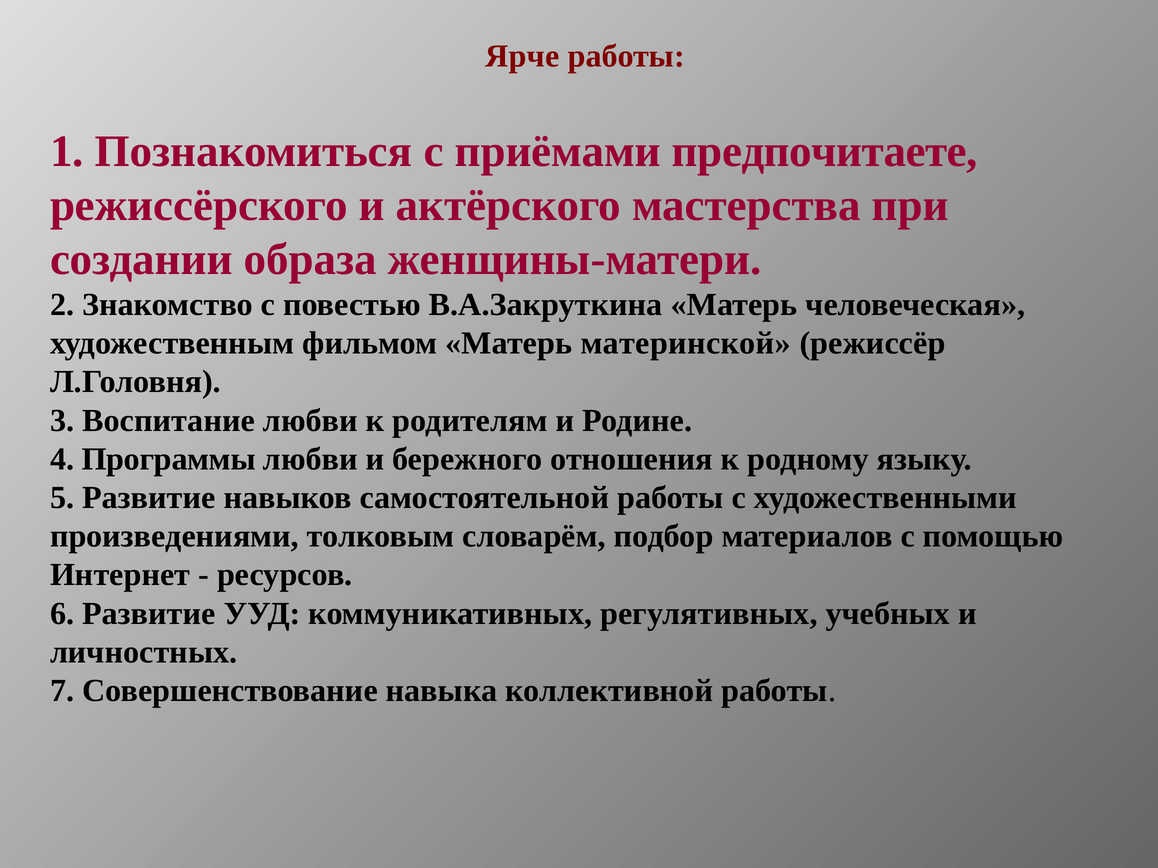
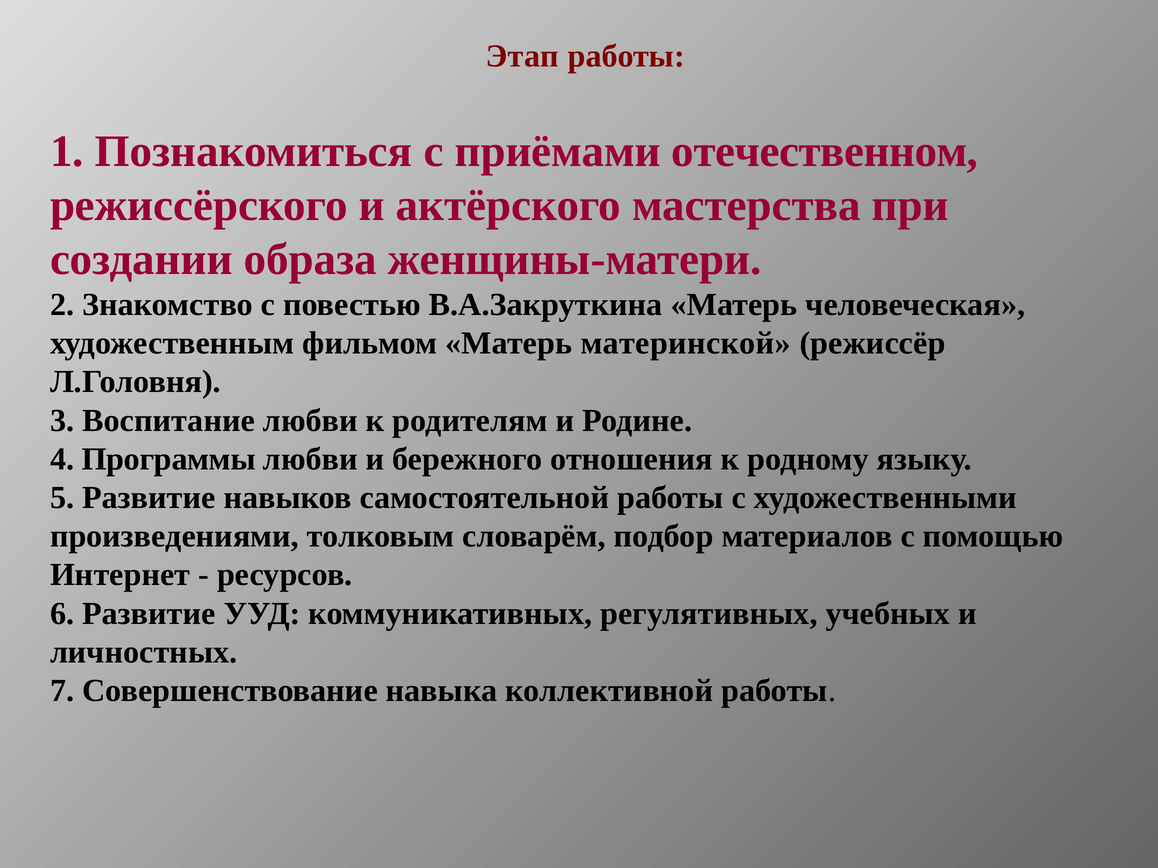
Ярче: Ярче -> Этап
предпочитаете: предпочитаете -> отечественном
